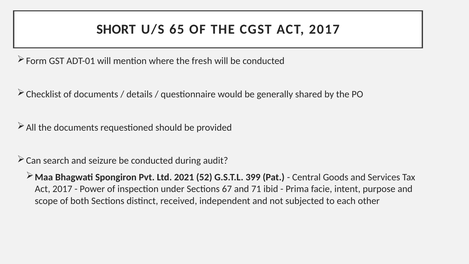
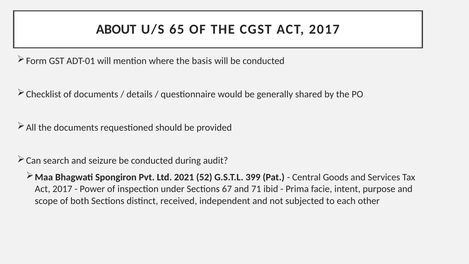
SHORT: SHORT -> ABOUT
fresh: fresh -> basis
